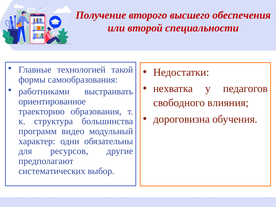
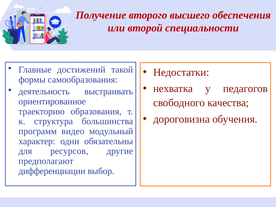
технологией: технологией -> достижений
работниками: работниками -> деятельность
влияния: влияния -> качества
систематических: систематических -> дифференциации
